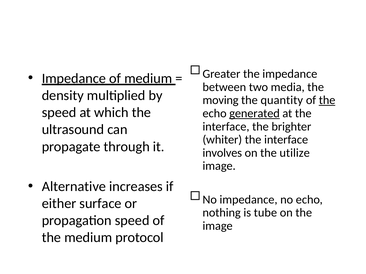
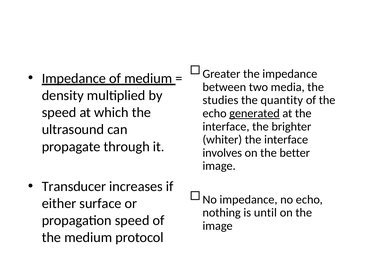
moving: moving -> studies
the at (327, 100) underline: present -> none
utilize: utilize -> better
Alternative: Alternative -> Transducer
tube: tube -> until
